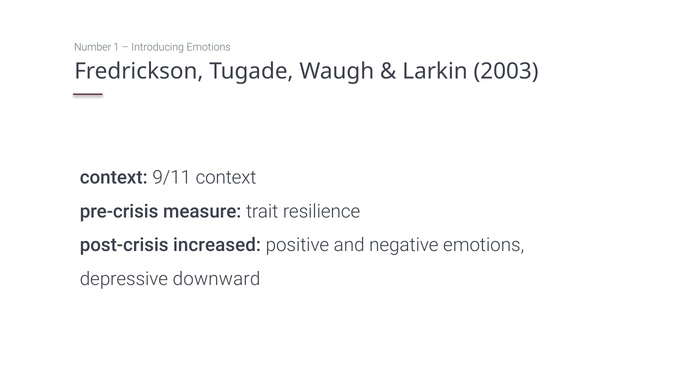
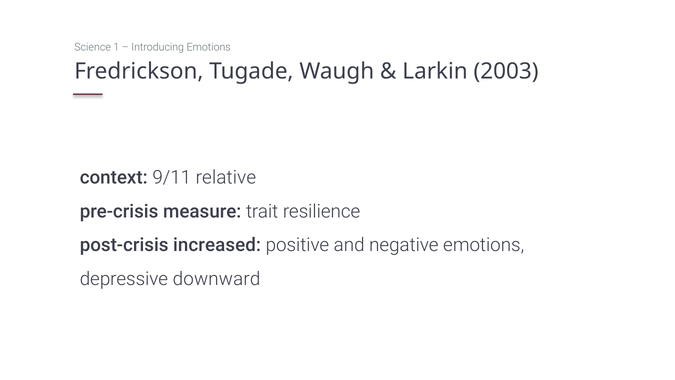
Number: Number -> Science
9/11 context: context -> relative
